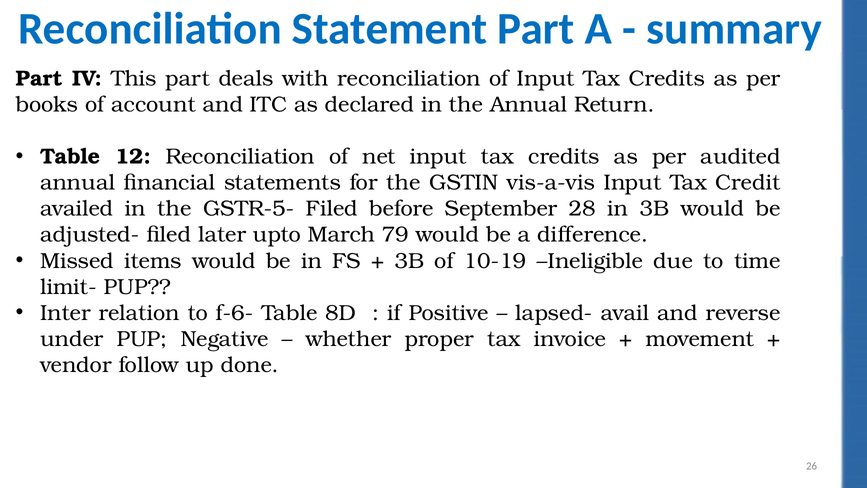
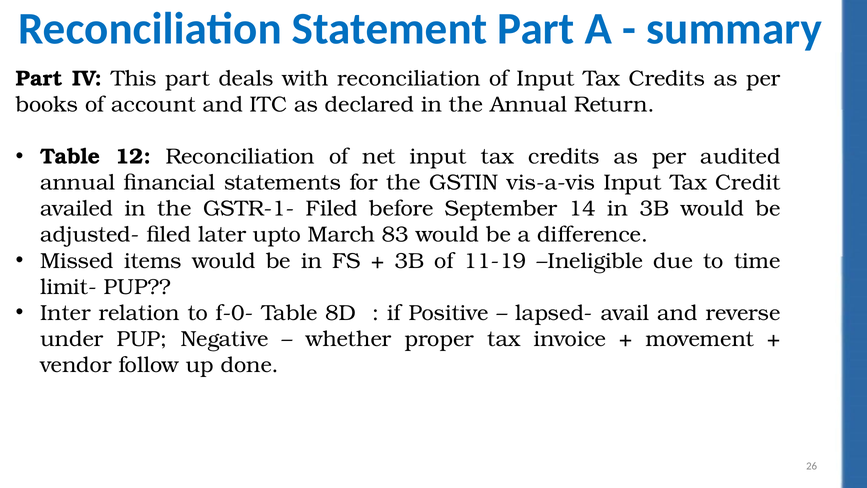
GSTR-5-: GSTR-5- -> GSTR-1-
28: 28 -> 14
79: 79 -> 83
10-19: 10-19 -> 11-19
f-6-: f-6- -> f-0-
